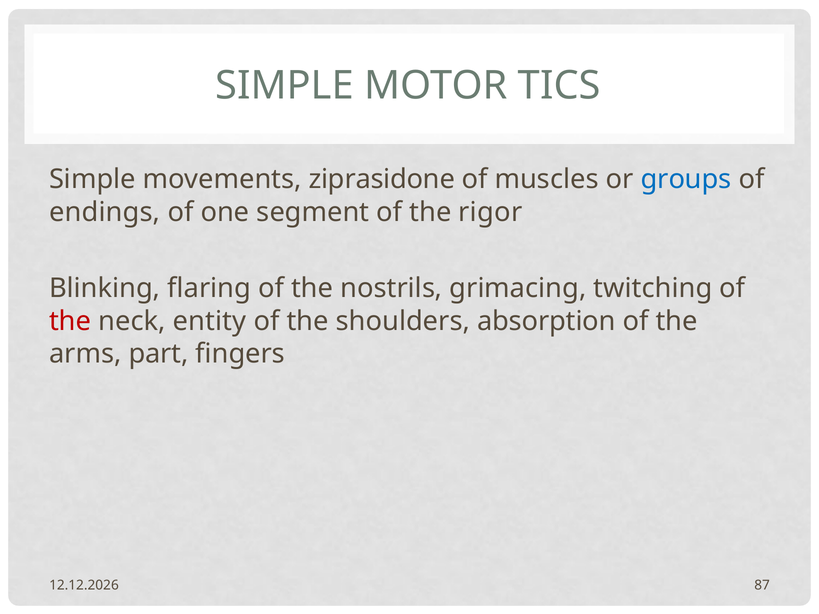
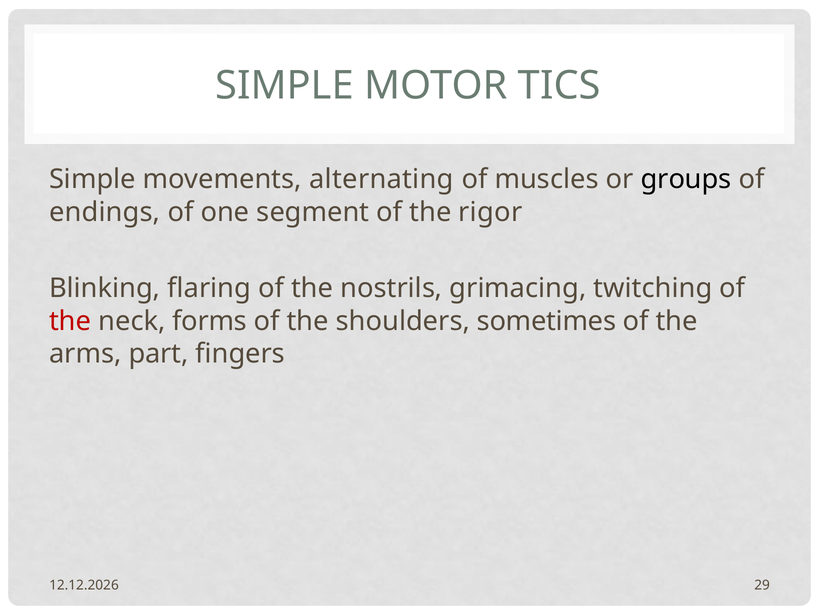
ziprasidone: ziprasidone -> alternating
groups colour: blue -> black
entity: entity -> forms
absorption: absorption -> sometimes
87: 87 -> 29
